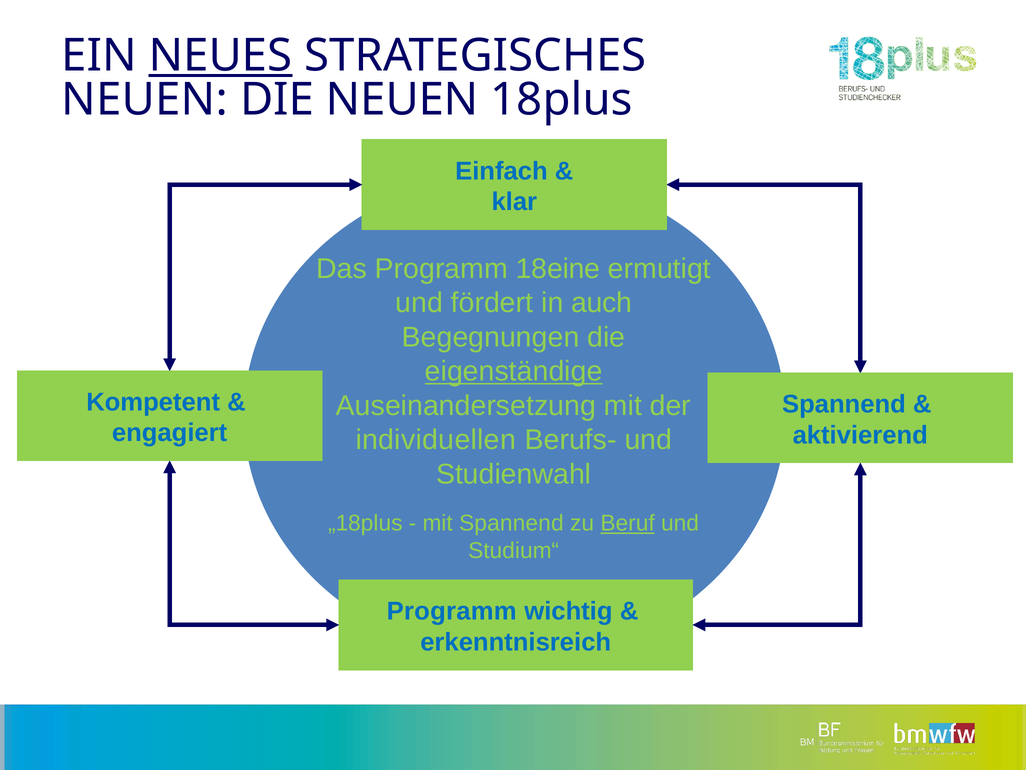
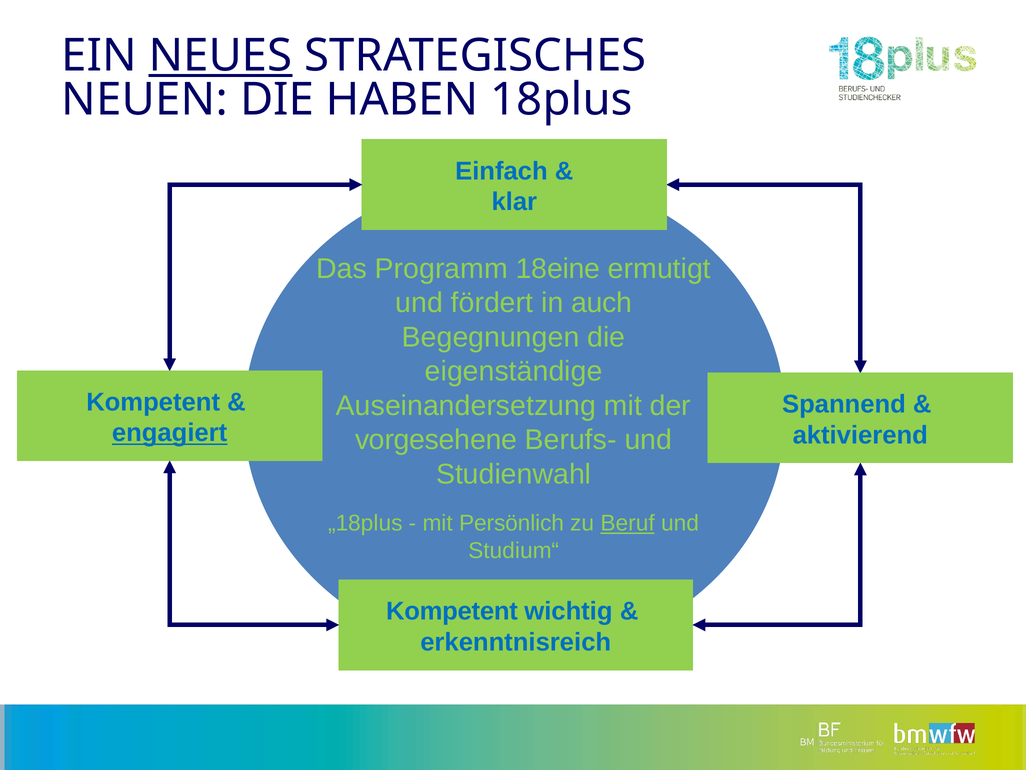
DIE NEUEN: NEUEN -> HABEN
eigenständige underline: present -> none
engagiert underline: none -> present
individuellen: individuellen -> vorgesehene
mit Spannend: Spannend -> Persönlich
Programm at (452, 611): Programm -> Kompetent
